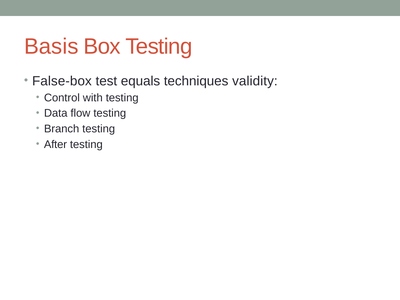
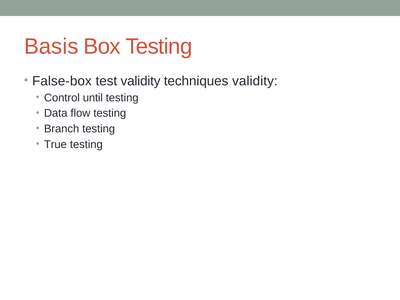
test equals: equals -> validity
with: with -> until
After: After -> True
